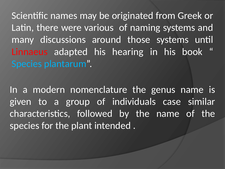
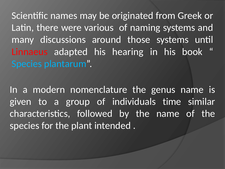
case: case -> time
